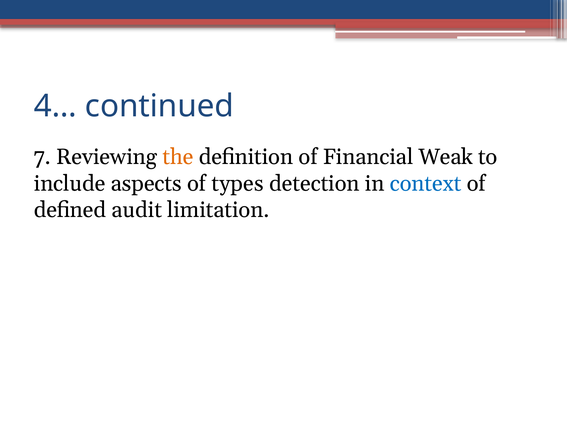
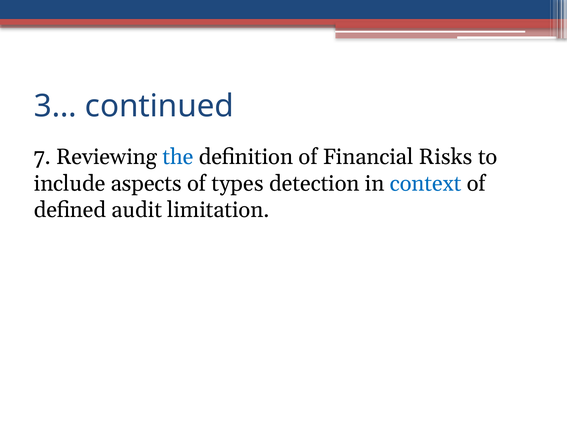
4…: 4… -> 3…
the colour: orange -> blue
Weak: Weak -> Risks
